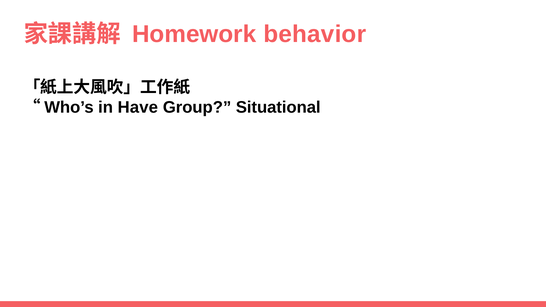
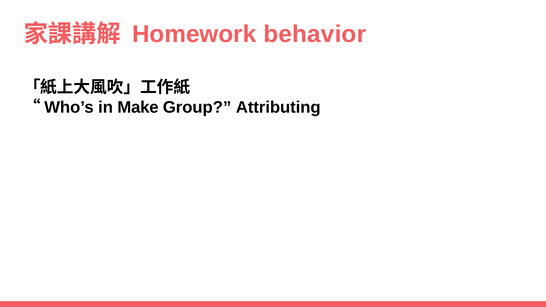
Have: Have -> Make
Situational: Situational -> Attributing
